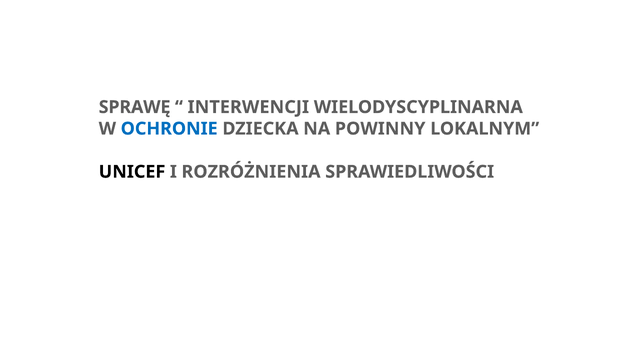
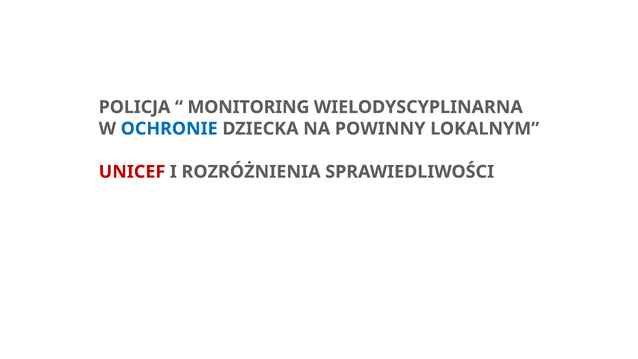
SPRAWĘ: SPRAWĘ -> POLICJA
INTERWENCJI: INTERWENCJI -> MONITORING
UNICEF colour: black -> red
